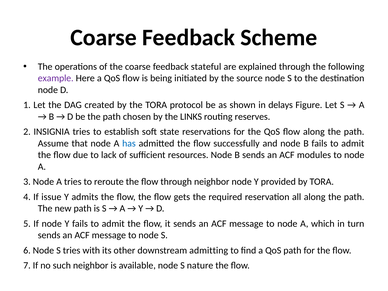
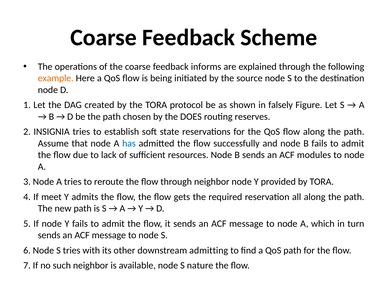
stateful: stateful -> informs
example colour: purple -> orange
delays: delays -> falsely
LINKS: LINKS -> DOES
issue: issue -> meet
